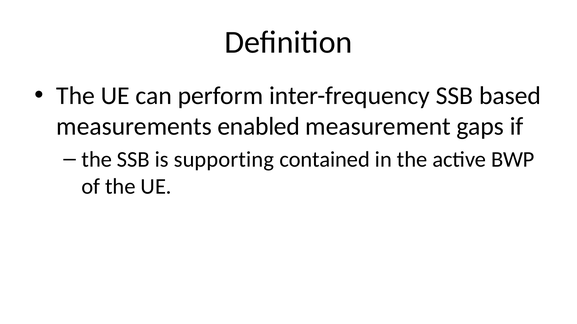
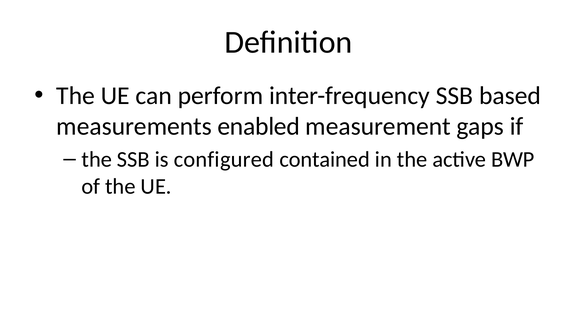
supporting: supporting -> configured
